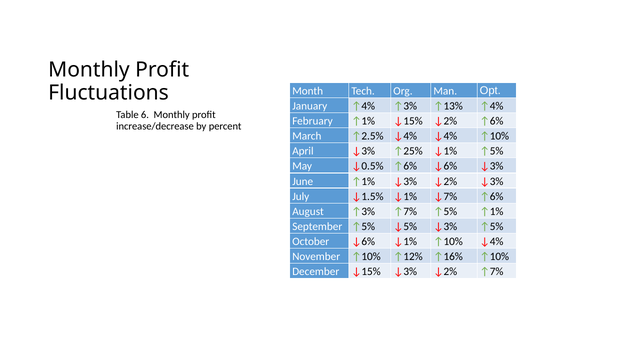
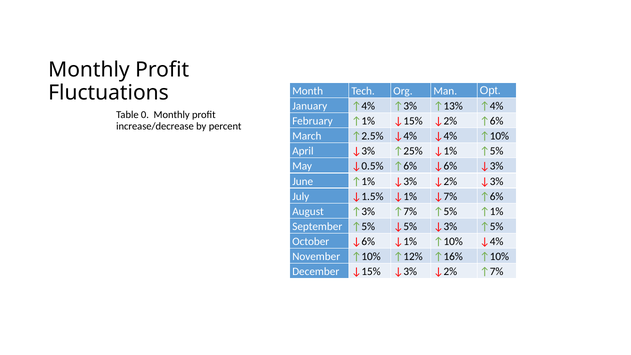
6: 6 -> 0
